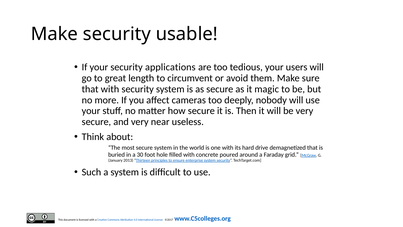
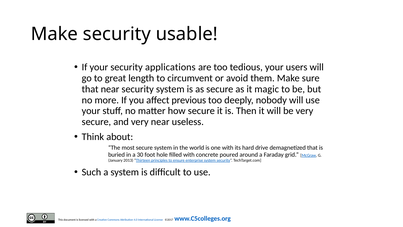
that with: with -> near
cameras: cameras -> previous
